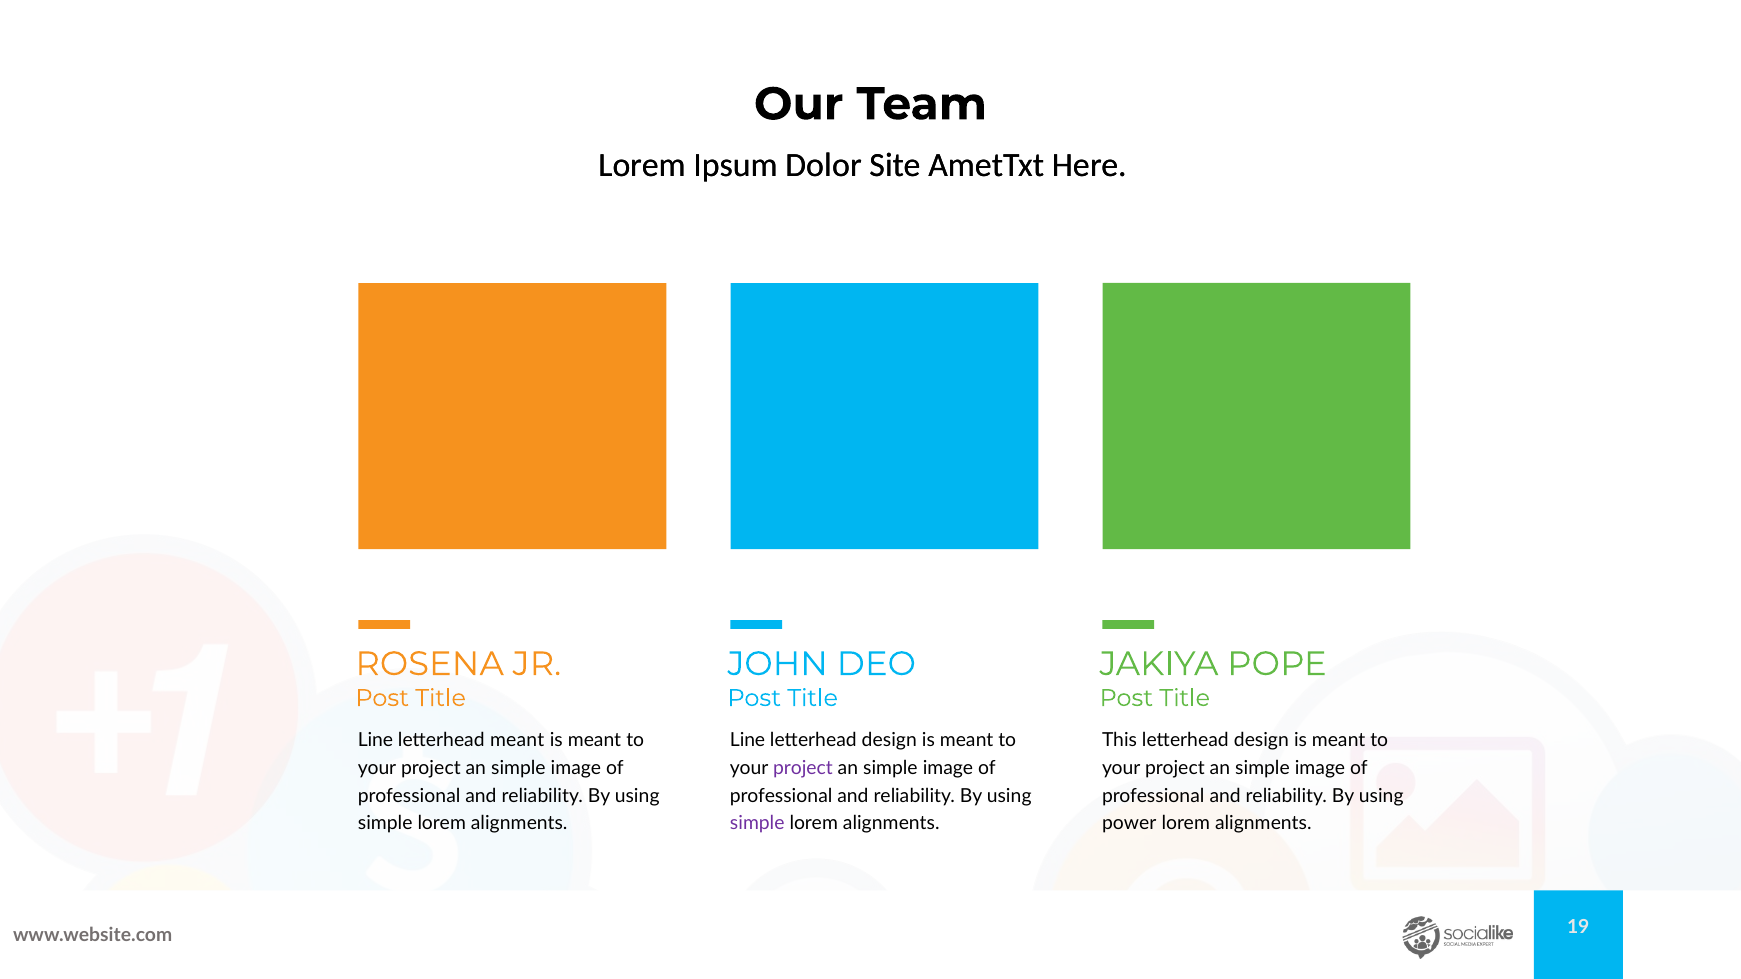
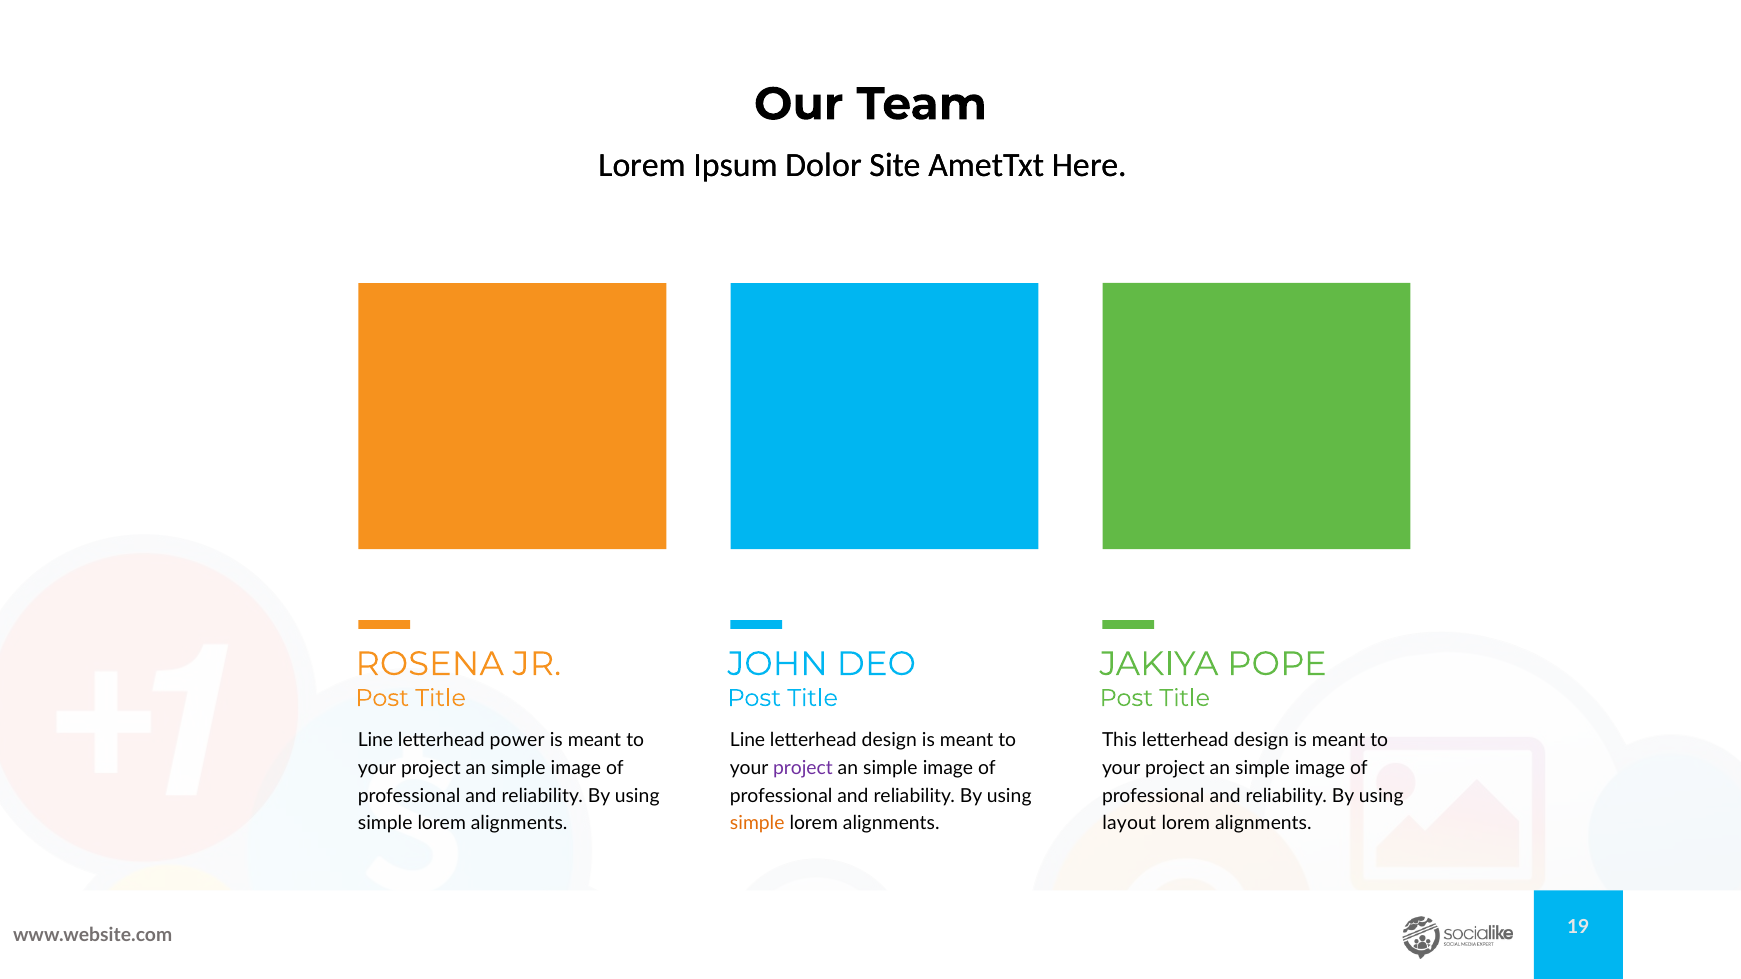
letterhead meant: meant -> power
simple at (757, 824) colour: purple -> orange
power: power -> layout
